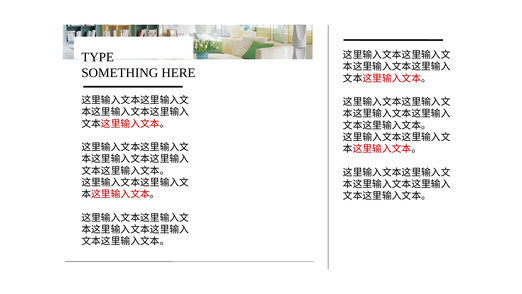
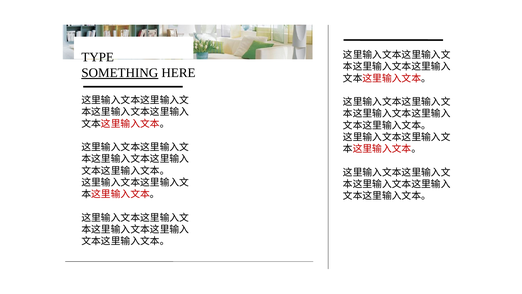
SOMETHING underline: none -> present
